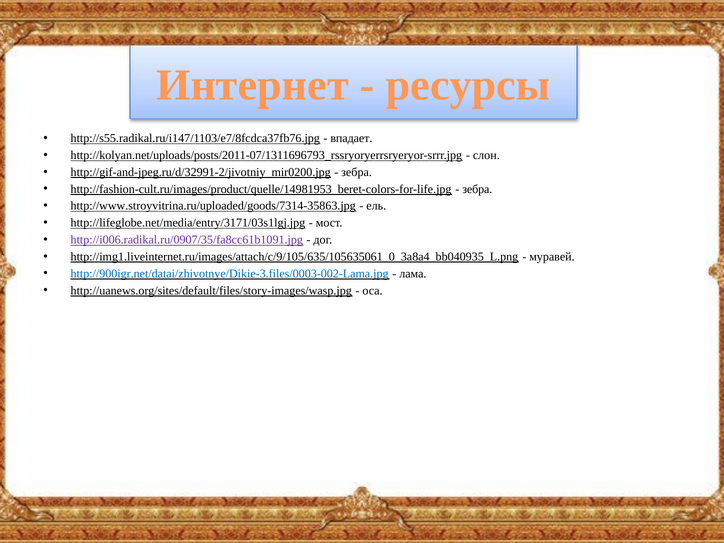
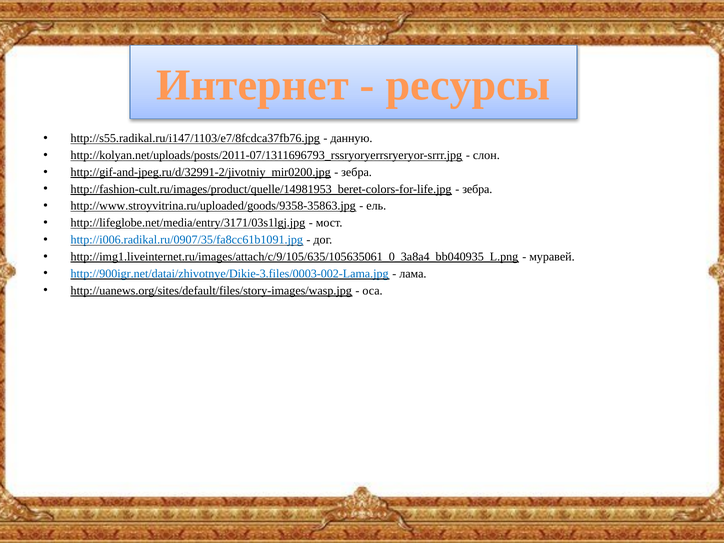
впадает: впадает -> данную
http://www.stroyvitrina.ru/uploaded/goods/7314-35863.jpg: http://www.stroyvitrina.ru/uploaded/goods/7314-35863.jpg -> http://www.stroyvitrina.ru/uploaded/goods/9358-35863.jpg
http://i006.radikal.ru/0907/35/fa8cc61b1091.jpg colour: purple -> blue
